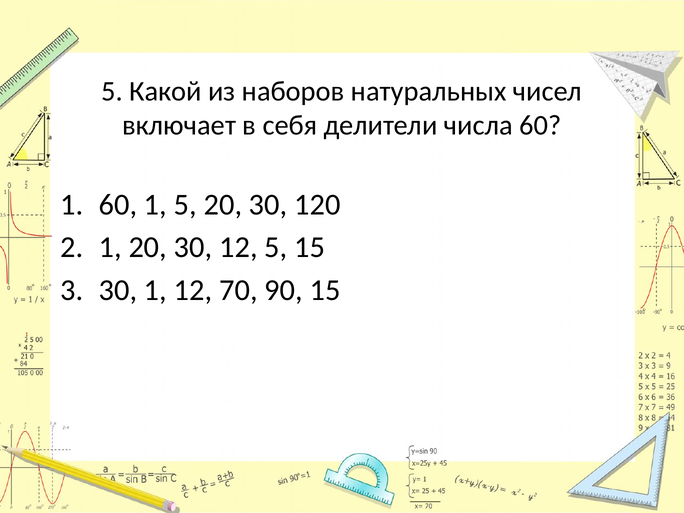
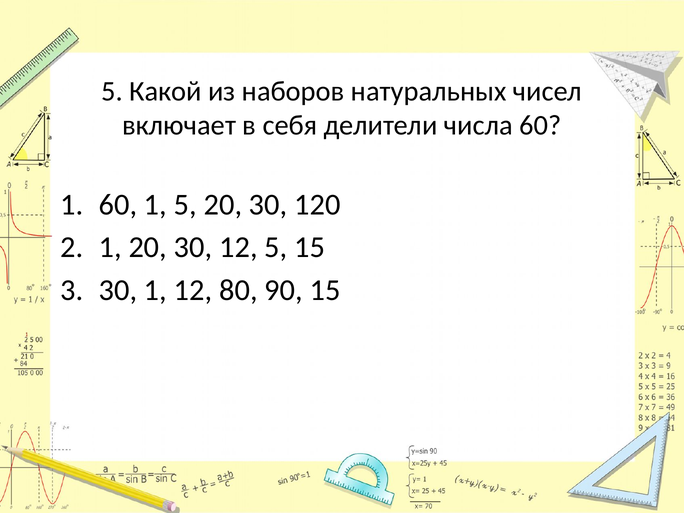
70: 70 -> 80
